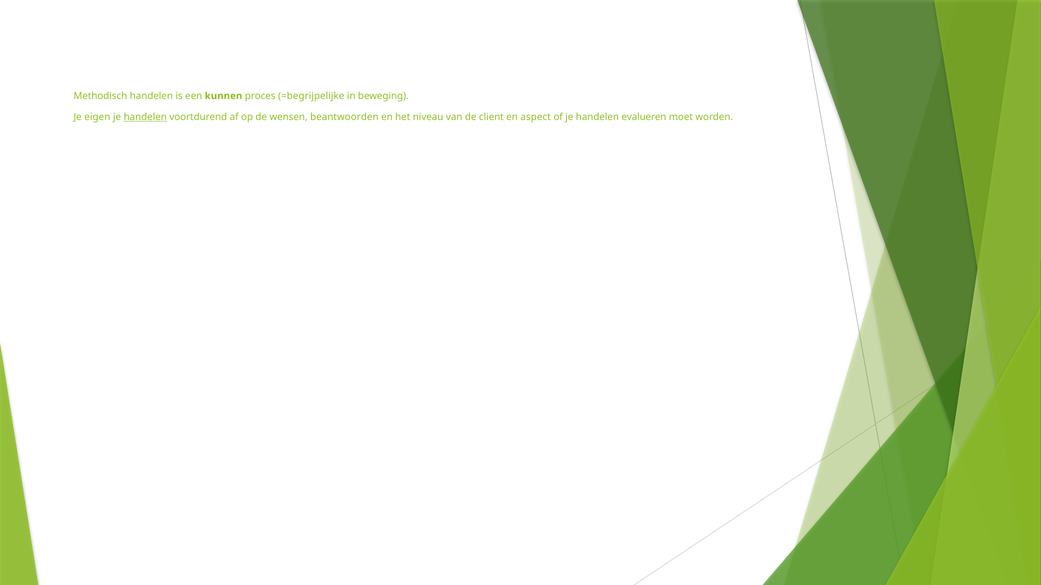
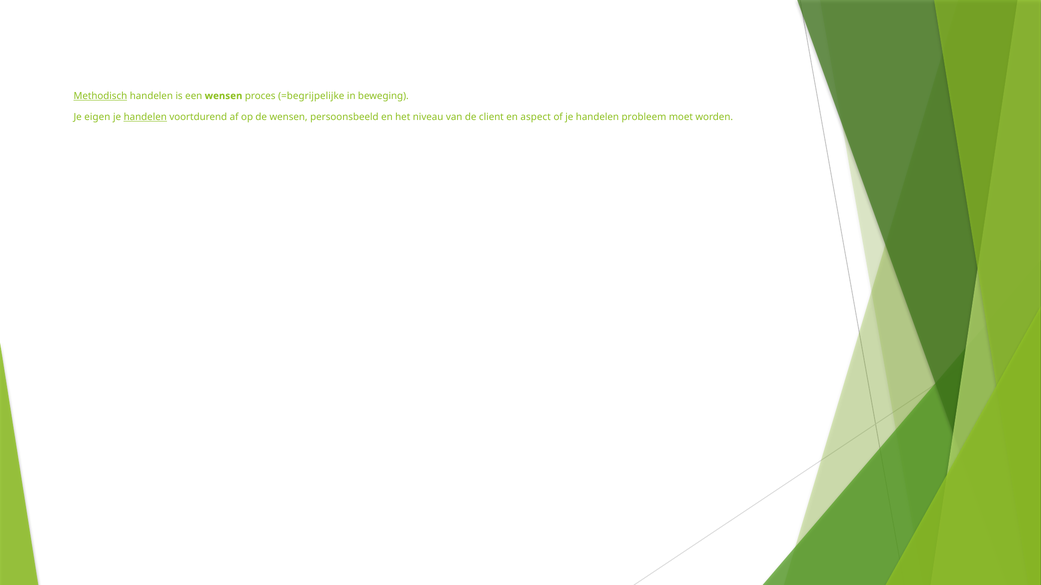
Methodisch underline: none -> present
een kunnen: kunnen -> wensen
beantwoorden: beantwoorden -> persoonsbeeld
evalueren: evalueren -> probleem
